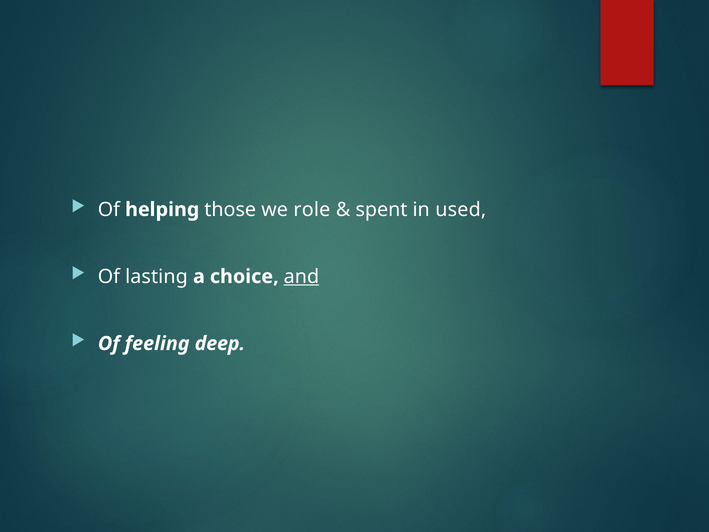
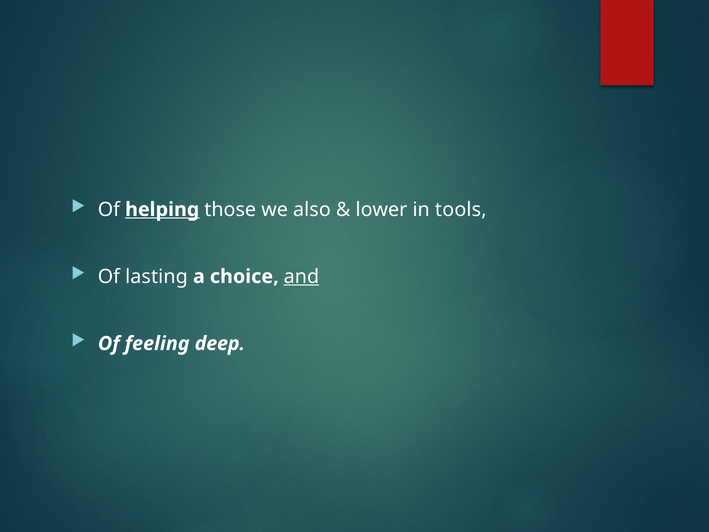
helping underline: none -> present
role: role -> also
spent: spent -> lower
used: used -> tools
